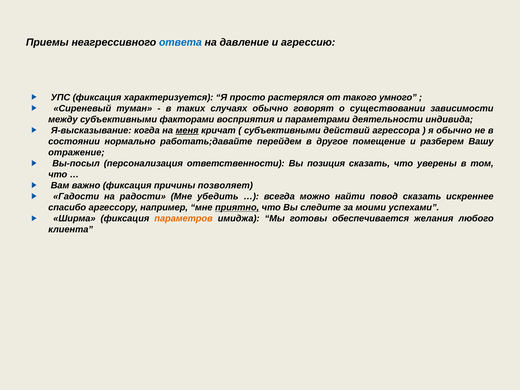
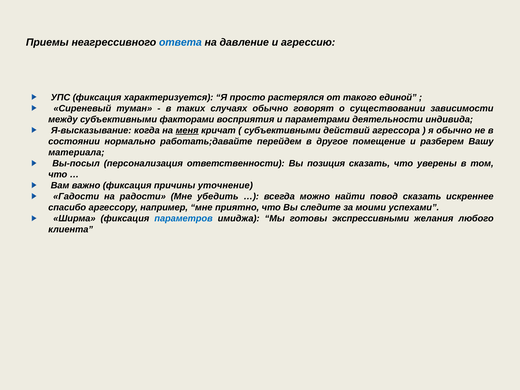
умного: умного -> единой
отражение: отражение -> материала
позволяет: позволяет -> уточнение
приятно underline: present -> none
параметров colour: orange -> blue
обеспечивается: обеспечивается -> экспрессивными
